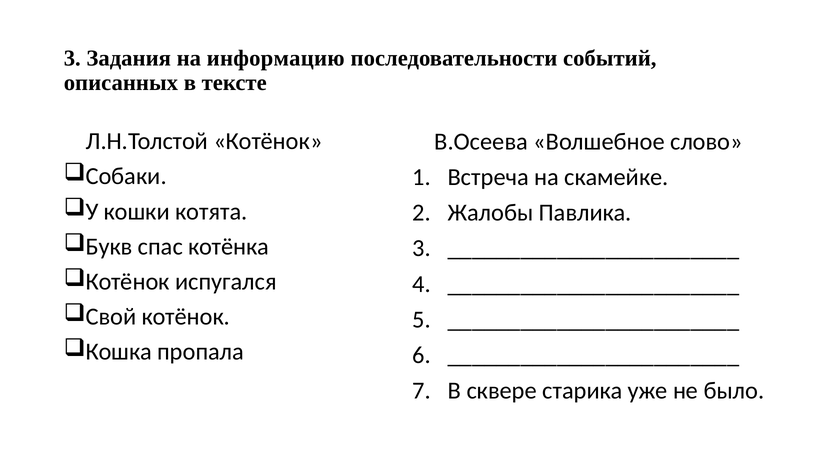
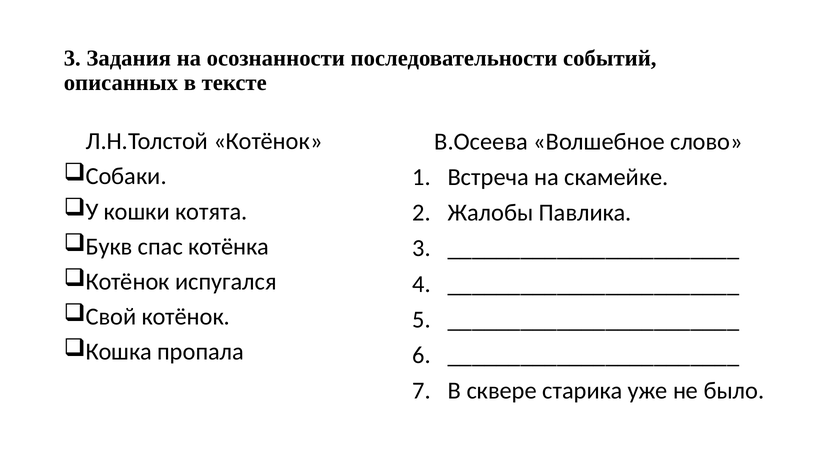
информацию: информацию -> осознанности
